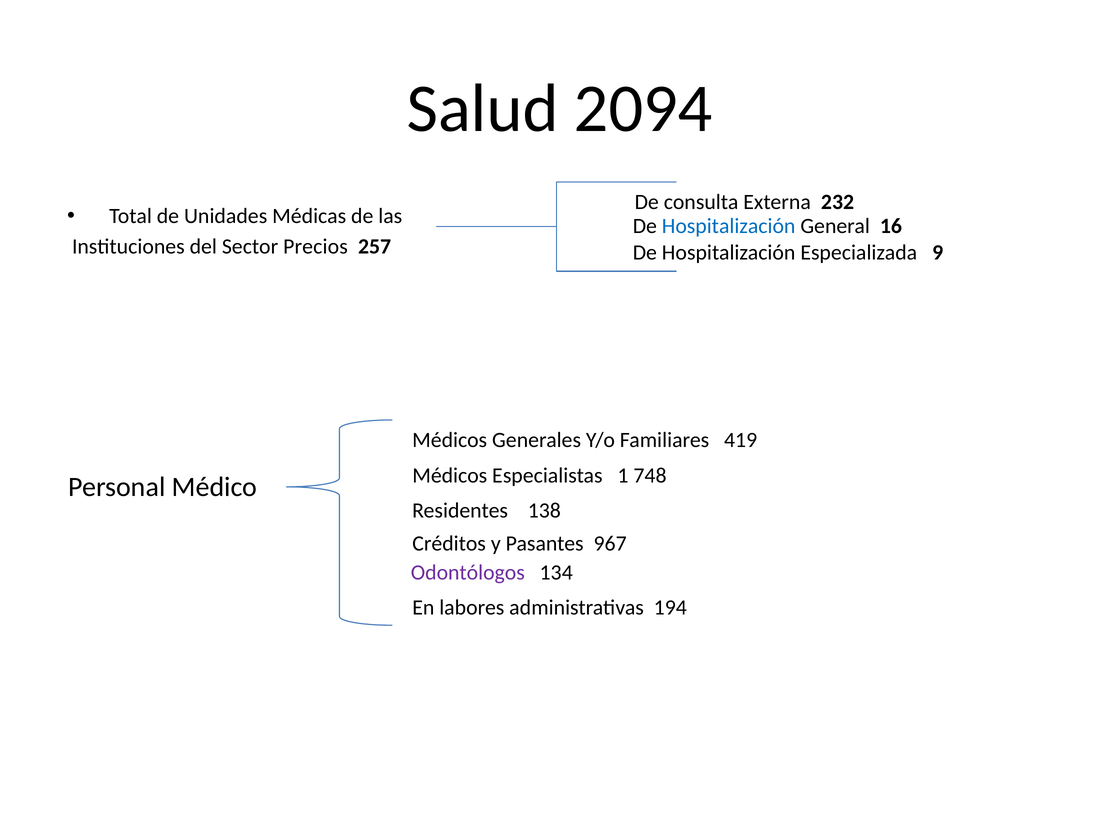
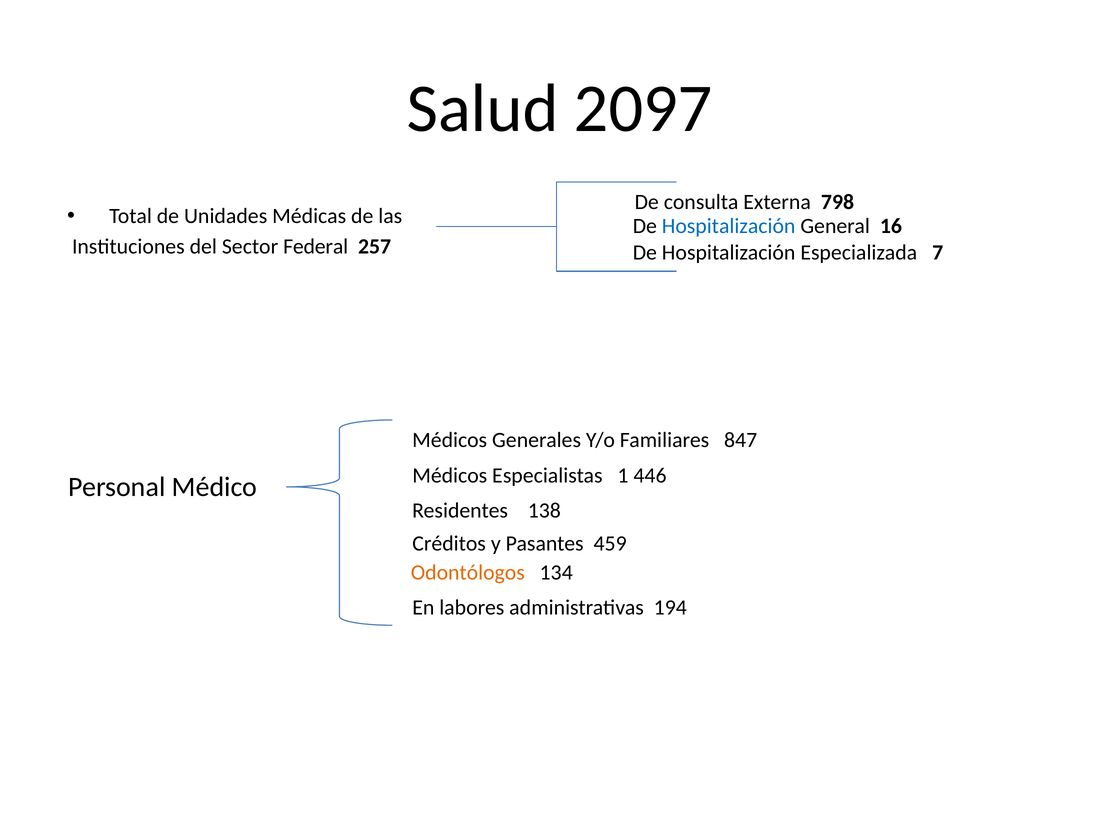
2094: 2094 -> 2097
232: 232 -> 798
Precios: Precios -> Federal
9: 9 -> 7
419: 419 -> 847
748: 748 -> 446
967: 967 -> 459
Odontólogos colour: purple -> orange
